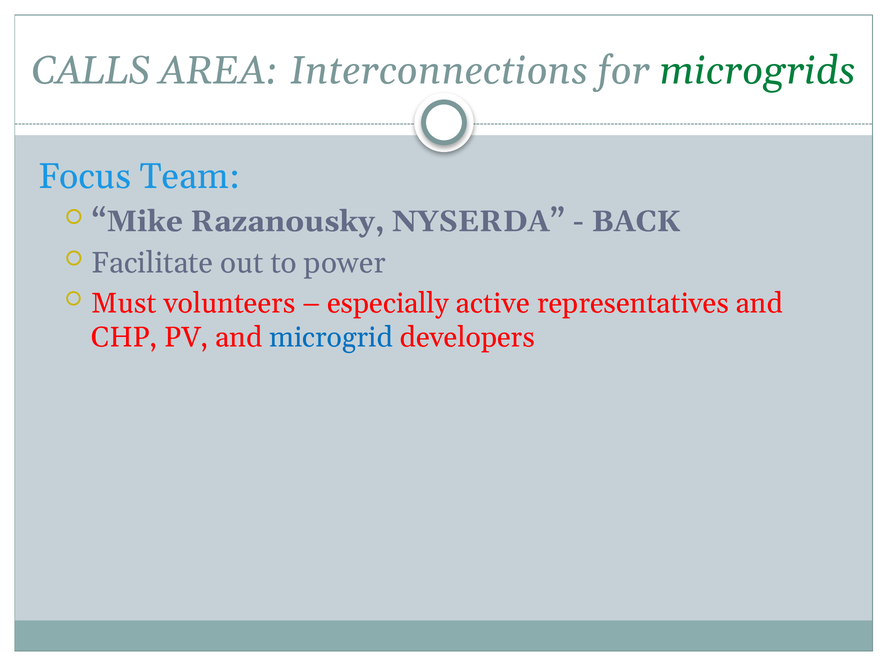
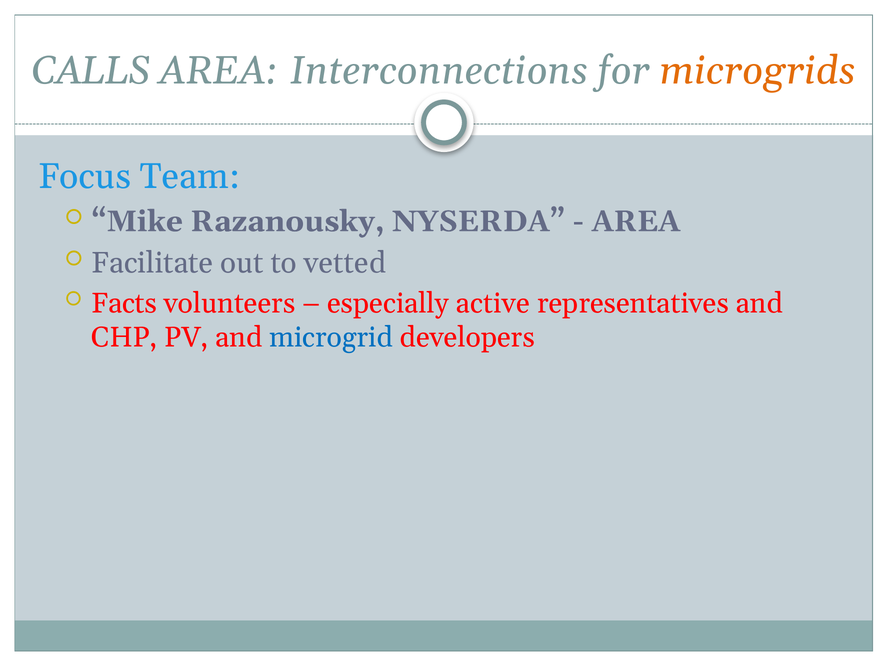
microgrids colour: green -> orange
BACK at (636, 221): BACK -> AREA
power: power -> vetted
Must: Must -> Facts
